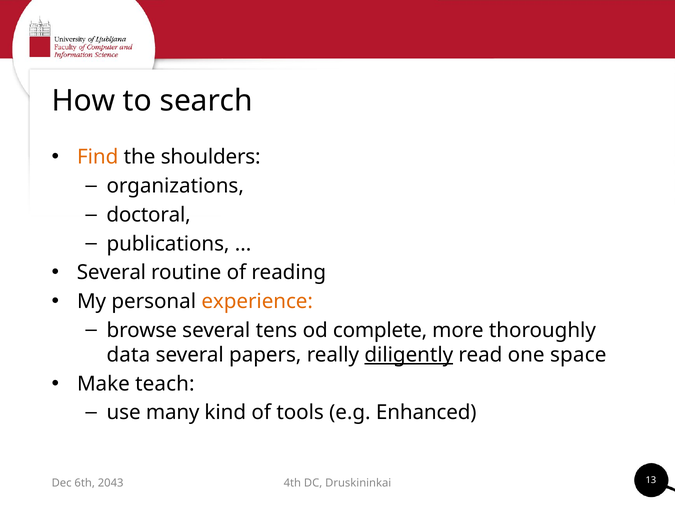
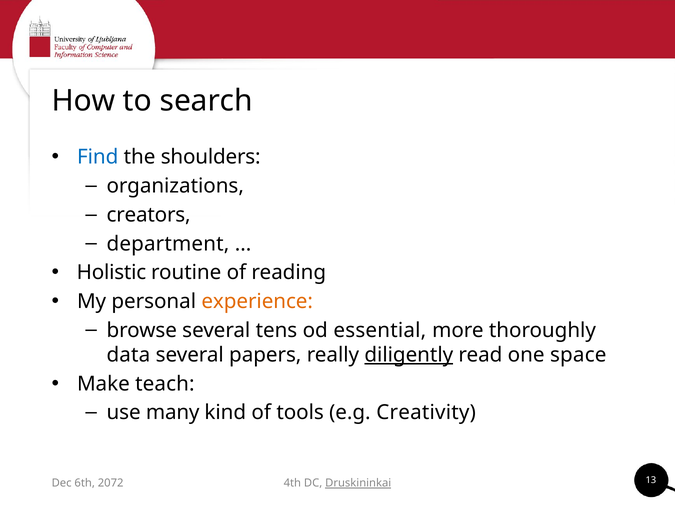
Find colour: orange -> blue
doctoral: doctoral -> creators
publications: publications -> department
Several at (111, 273): Several -> Holistic
complete: complete -> essential
Enhanced: Enhanced -> Creativity
2043: 2043 -> 2072
Druskininkai underline: none -> present
